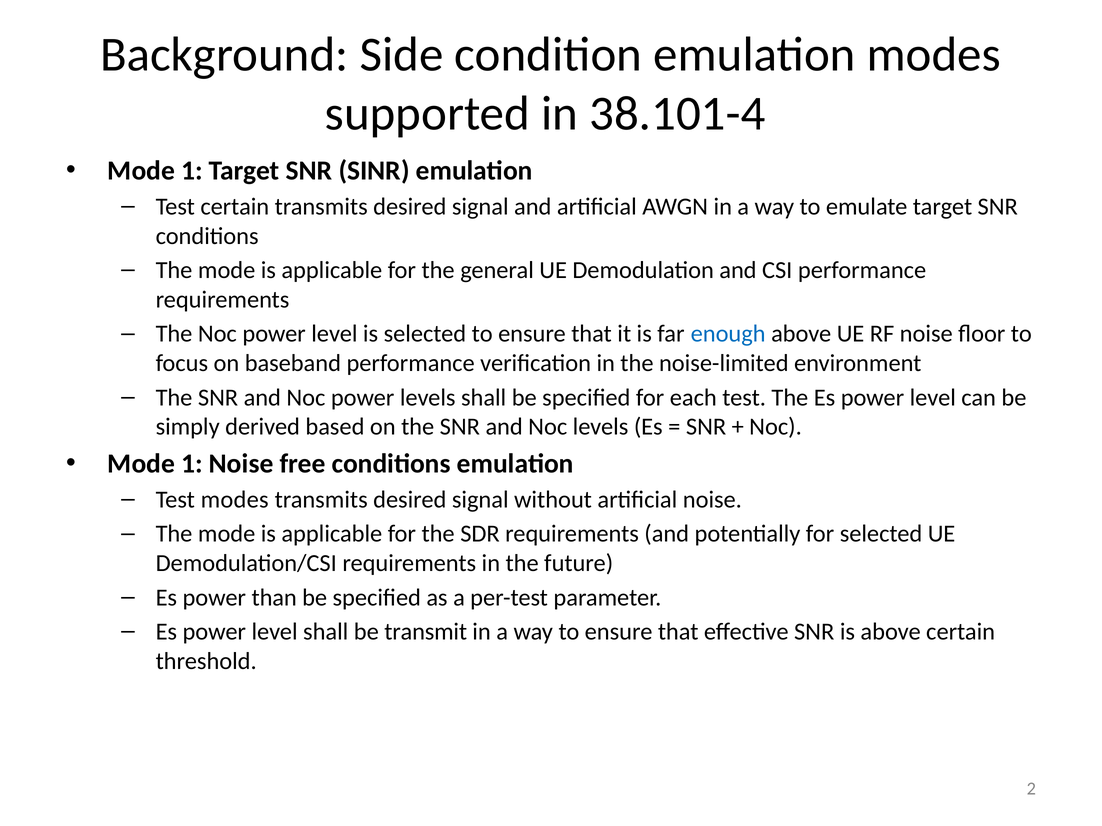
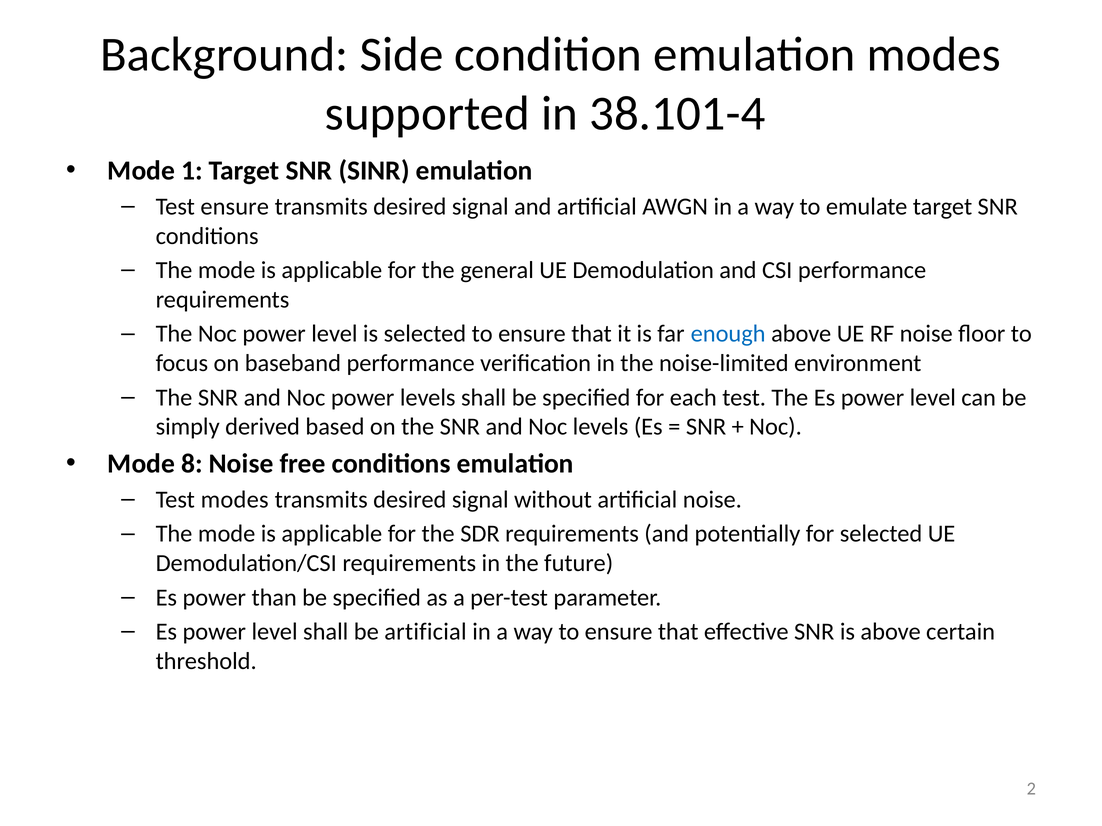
Test certain: certain -> ensure
1 at (192, 464): 1 -> 8
be transmit: transmit -> artificial
